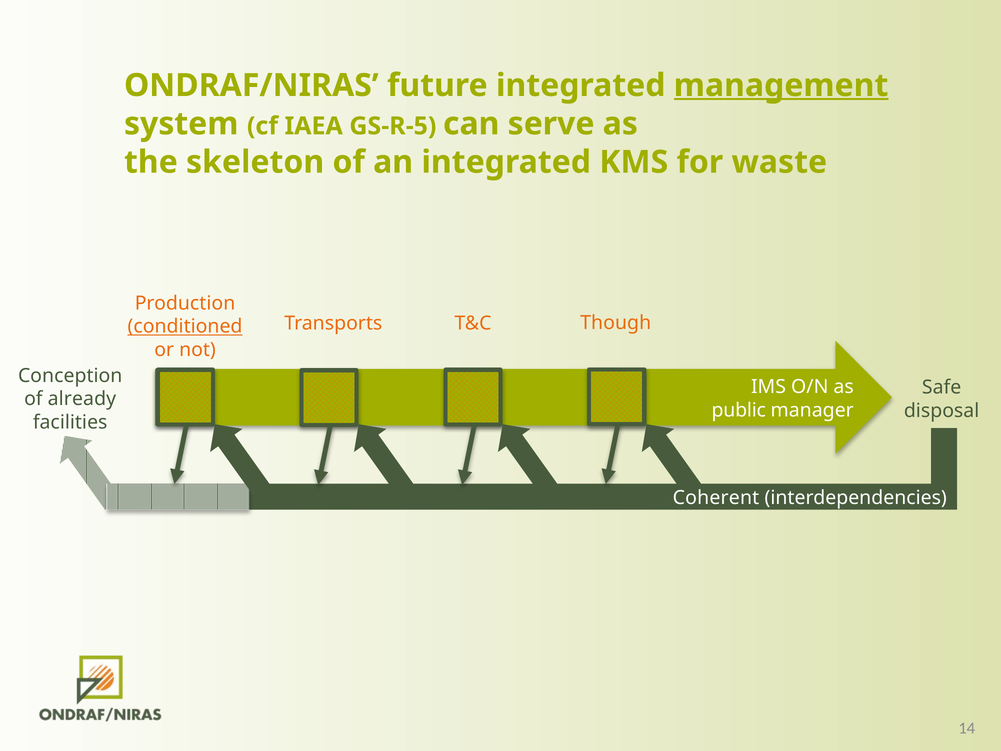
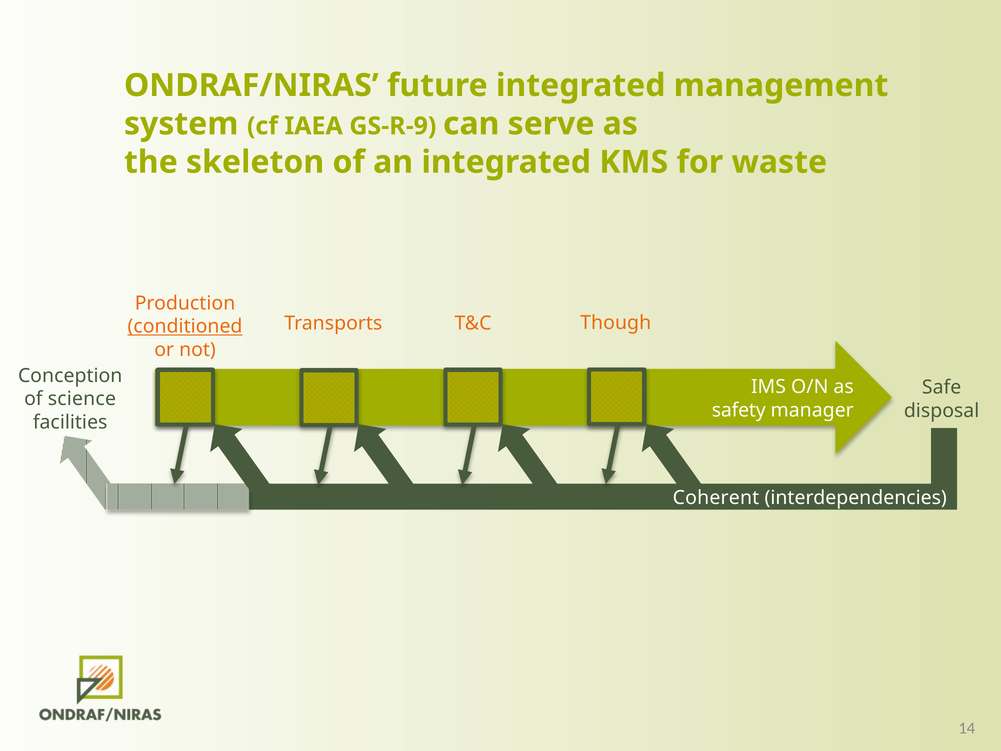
management underline: present -> none
GS-R-5: GS-R-5 -> GS-R-9
already: already -> science
public: public -> safety
